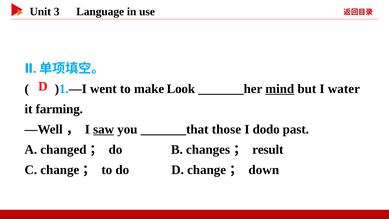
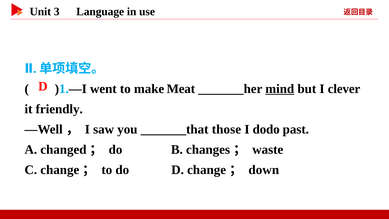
Look: Look -> Meat
water: water -> clever
farming: farming -> friendly
saw underline: present -> none
result: result -> waste
